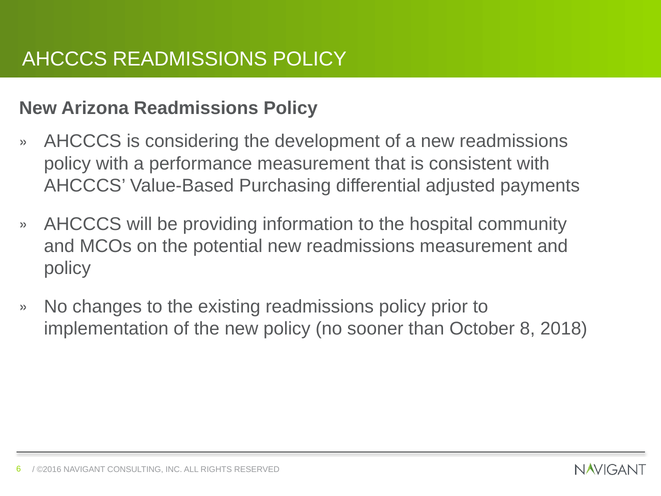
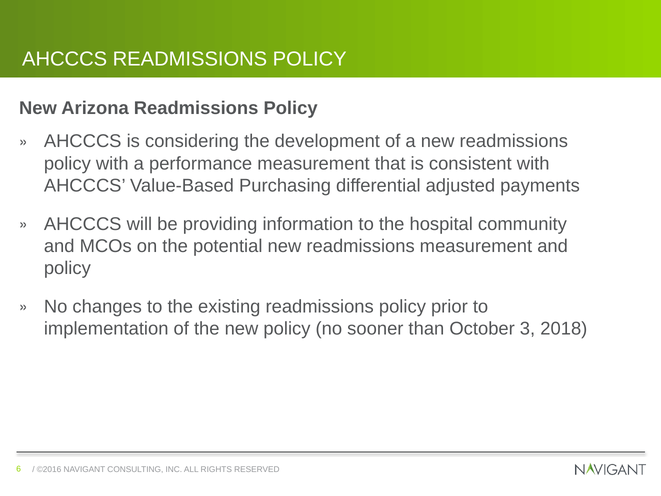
8: 8 -> 3
